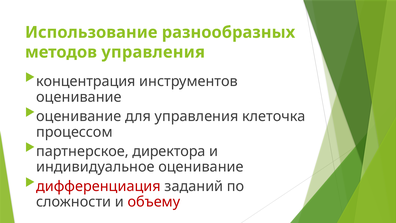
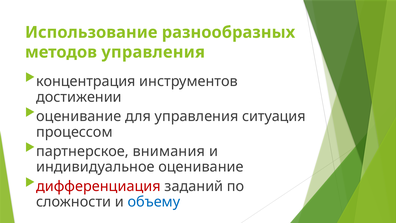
оценивание at (79, 97): оценивание -> достижении
клеточка: клеточка -> ситуация
директора: директора -> внимания
объему colour: red -> blue
